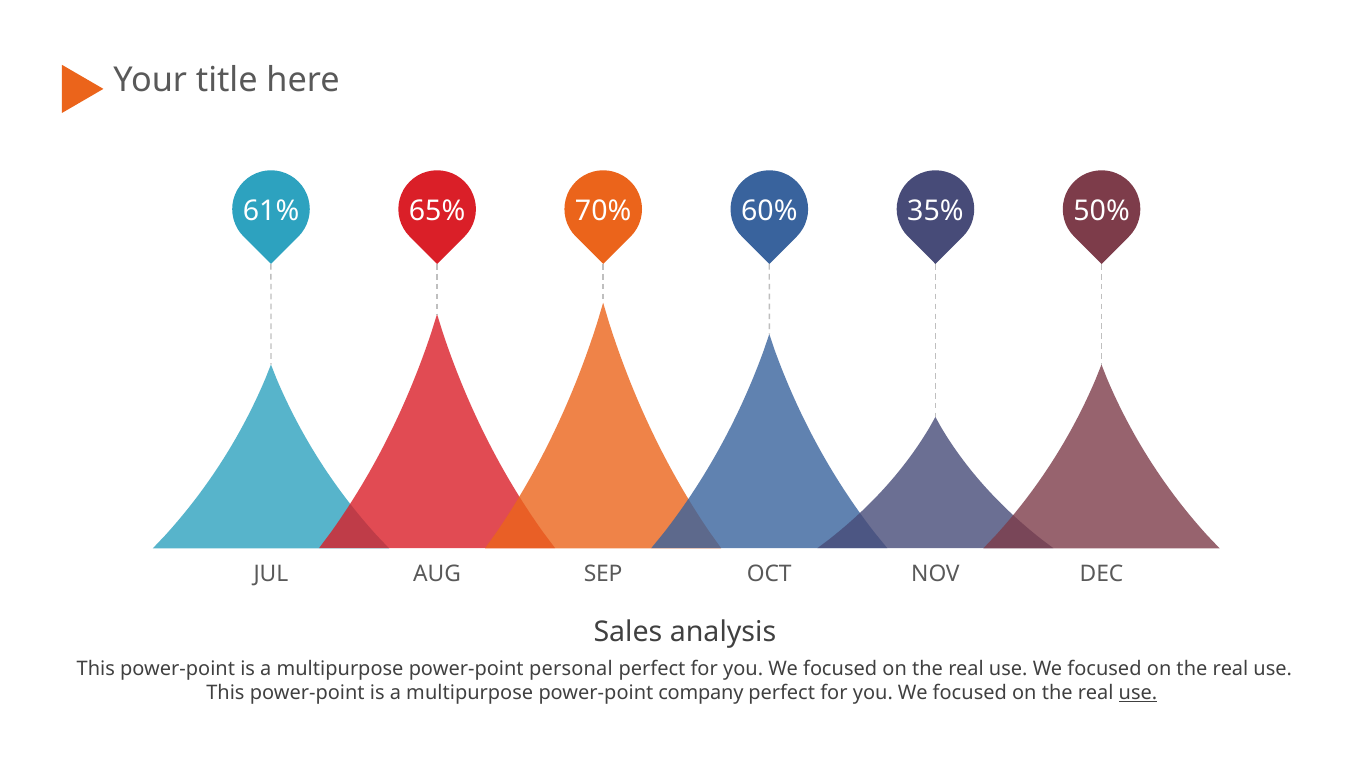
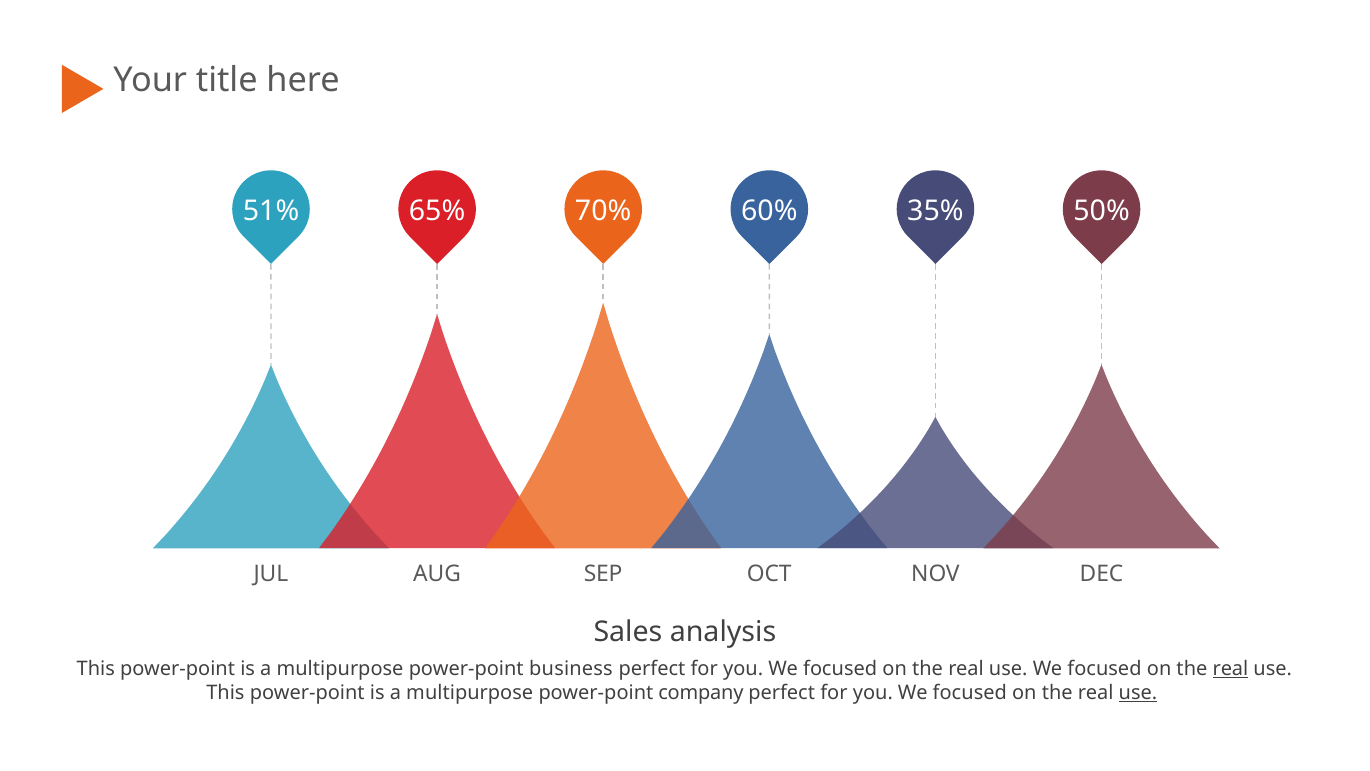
61%: 61% -> 51%
personal: personal -> business
real at (1230, 669) underline: none -> present
